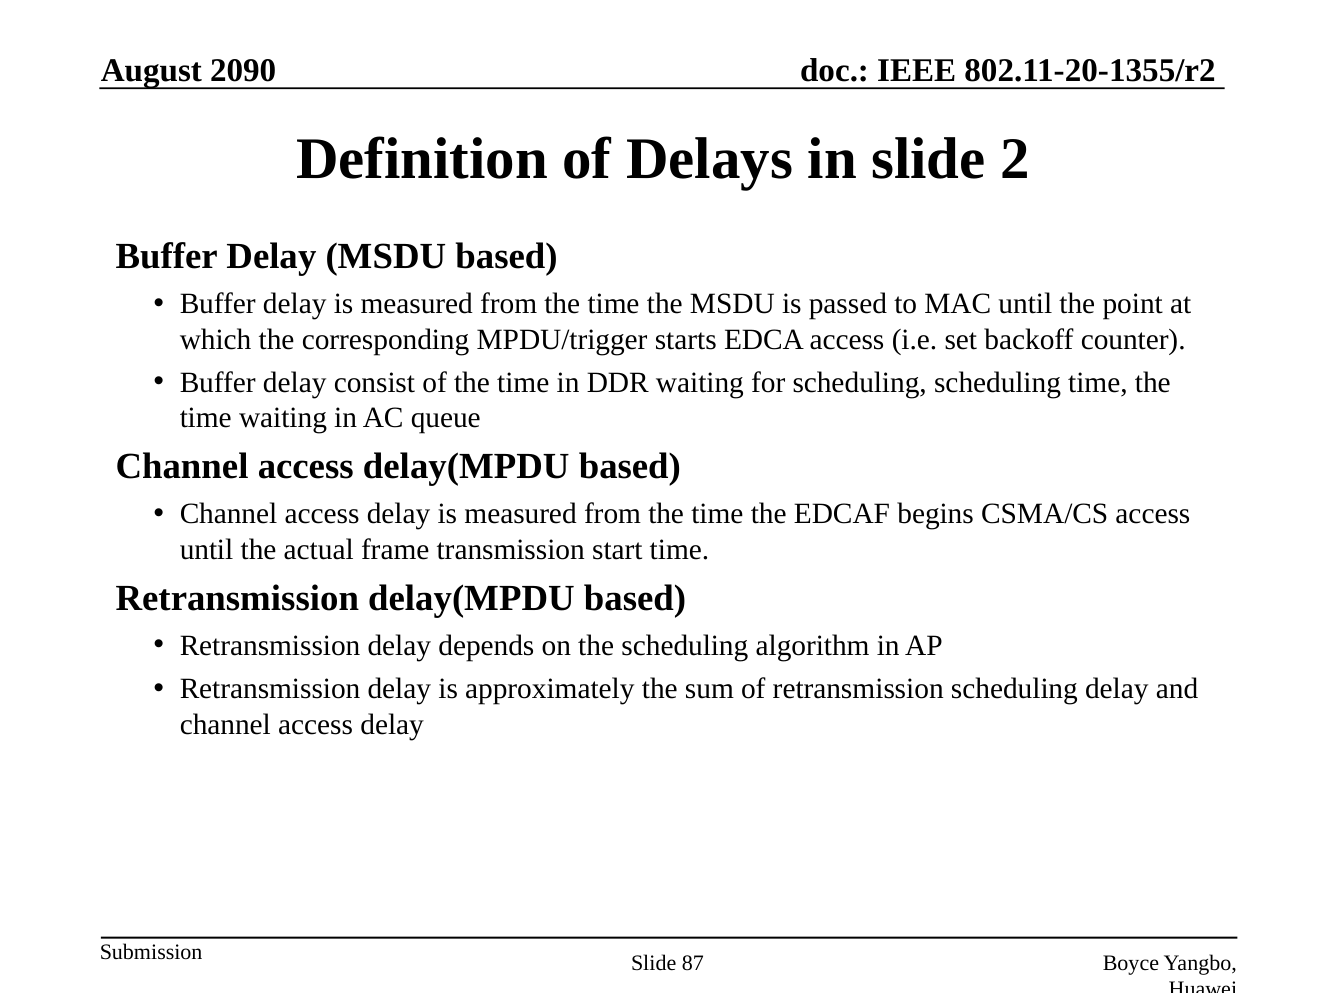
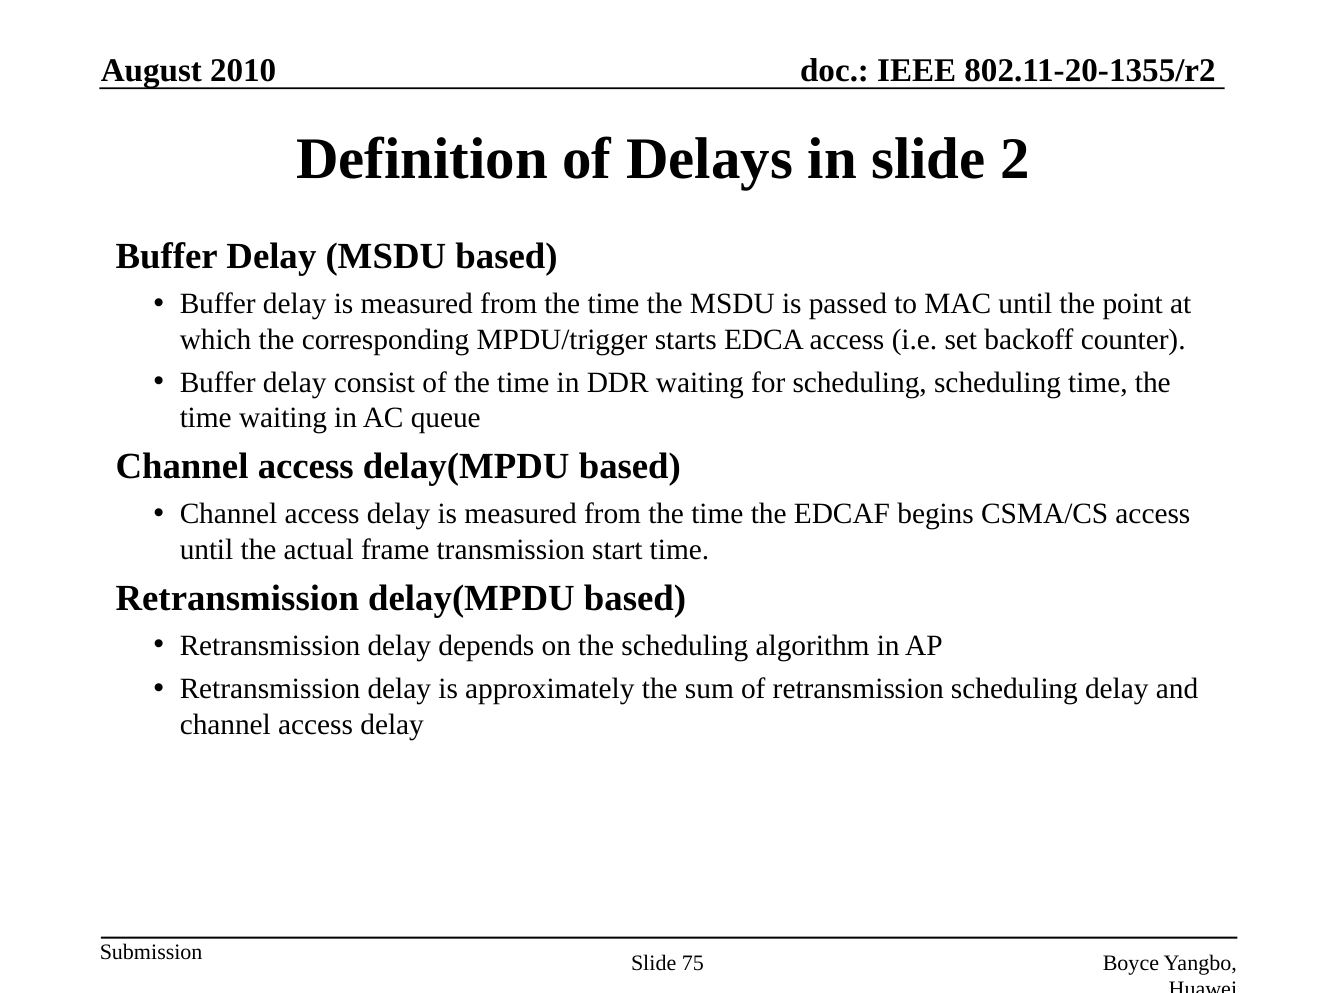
2090: 2090 -> 2010
87: 87 -> 75
